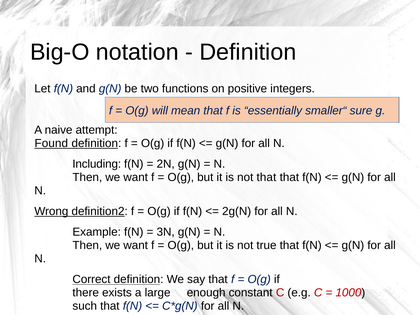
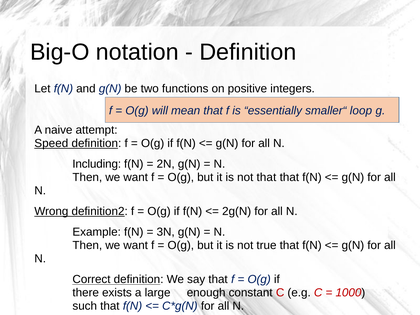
sure: sure -> loop
Found: Found -> Speed
